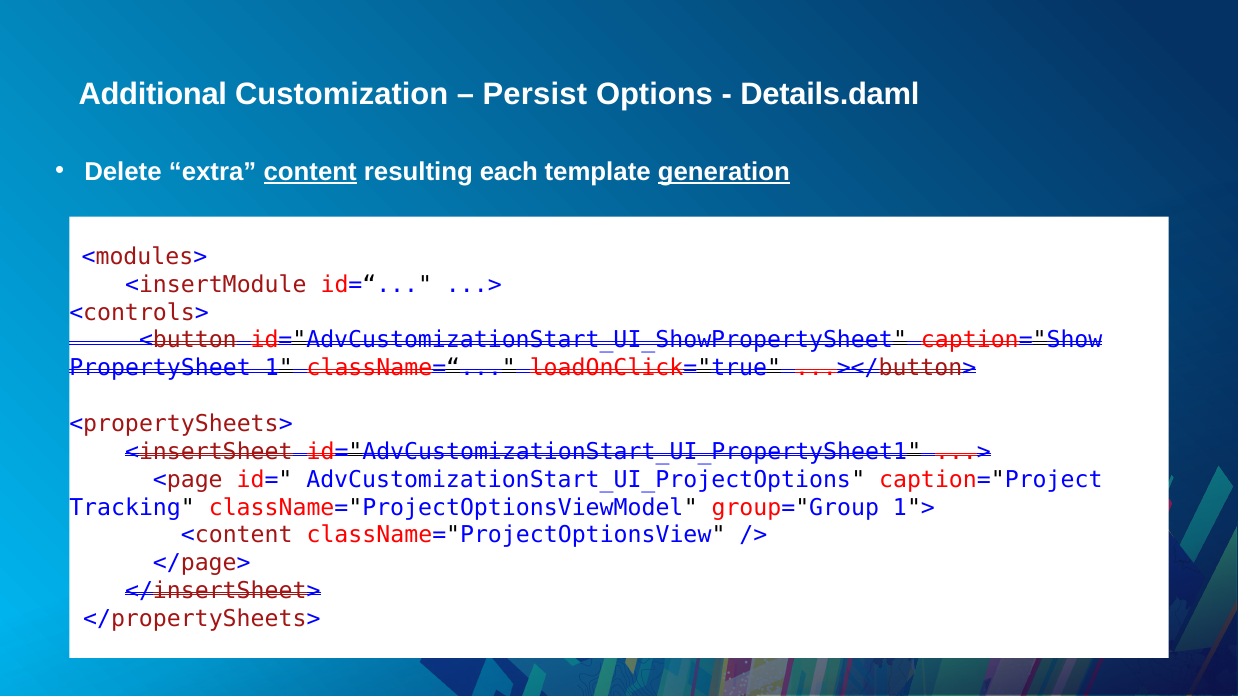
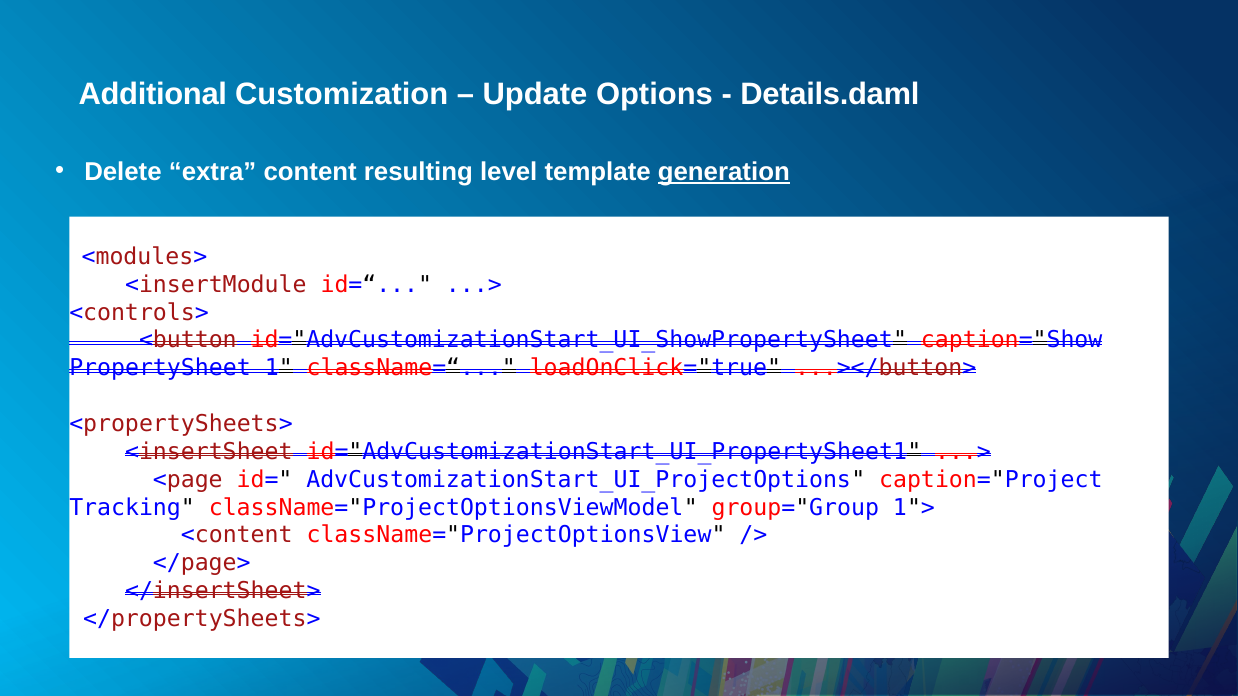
Persist: Persist -> Update
content underline: present -> none
each: each -> level
